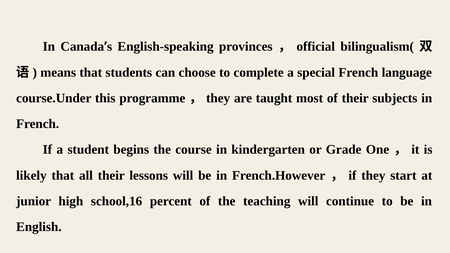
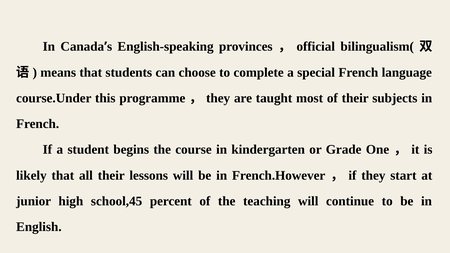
school,16: school,16 -> school,45
